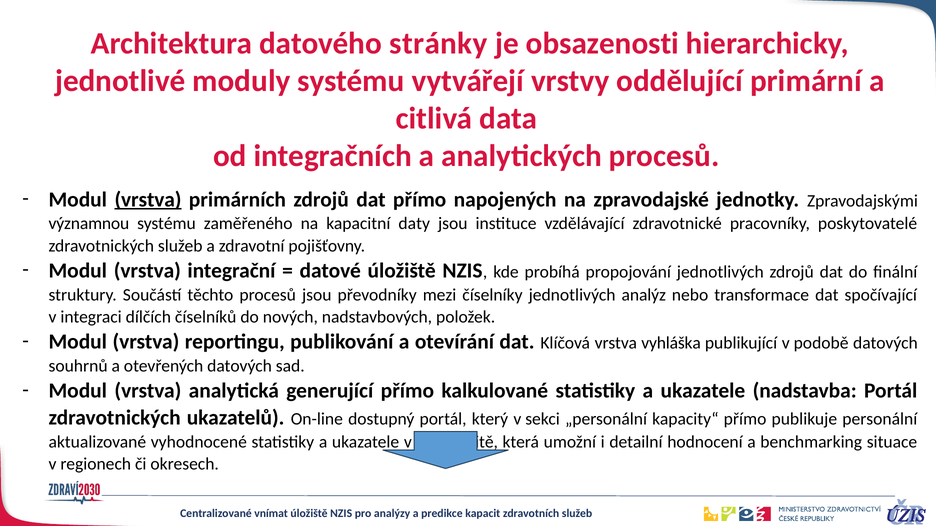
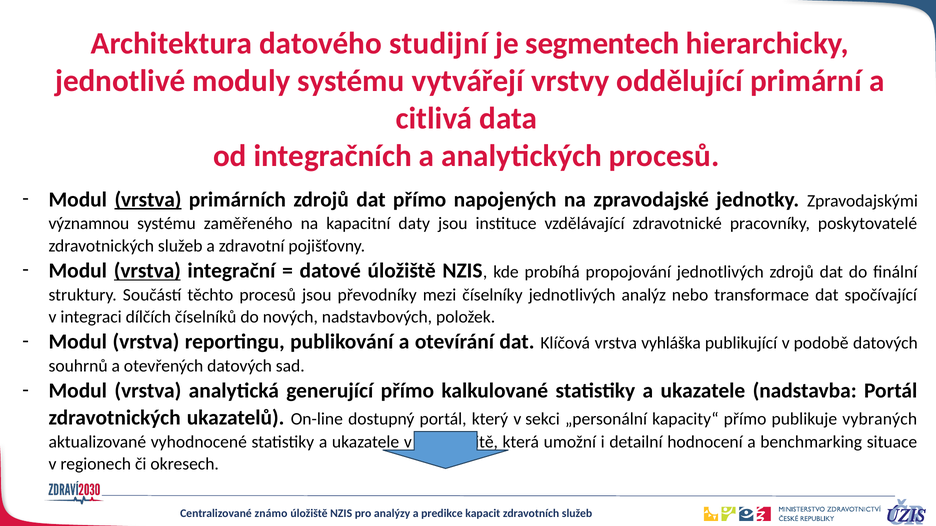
stránky: stránky -> studijní
obsazenosti: obsazenosti -> segmentech
vrstva at (147, 271) underline: none -> present
personální: personální -> vybraných
vnímat: vnímat -> známo
